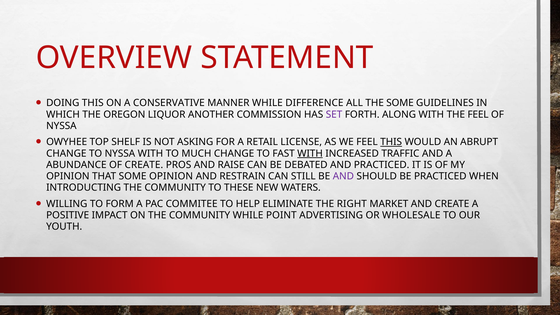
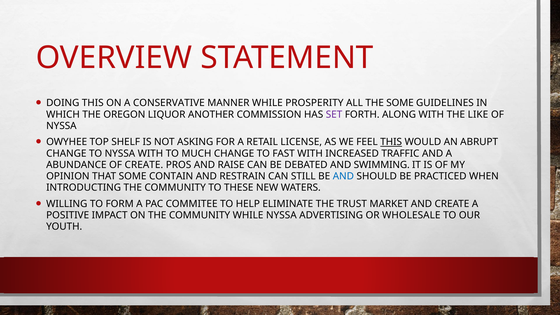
DIFFERENCE: DIFFERENCE -> PROSPERITY
THE FEEL: FEEL -> LIKE
WITH at (310, 153) underline: present -> none
AND PRACTICED: PRACTICED -> SWIMMING
SOME OPINION: OPINION -> CONTAIN
AND at (343, 176) colour: purple -> blue
RIGHT: RIGHT -> TRUST
WHILE POINT: POINT -> NYSSA
